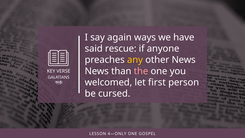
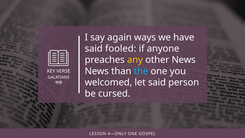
rescue: rescue -> fooled
the colour: pink -> light blue
let first: first -> said
